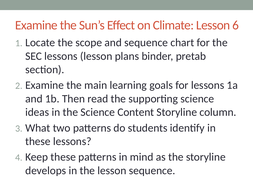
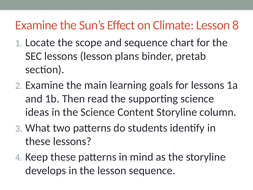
6: 6 -> 8
